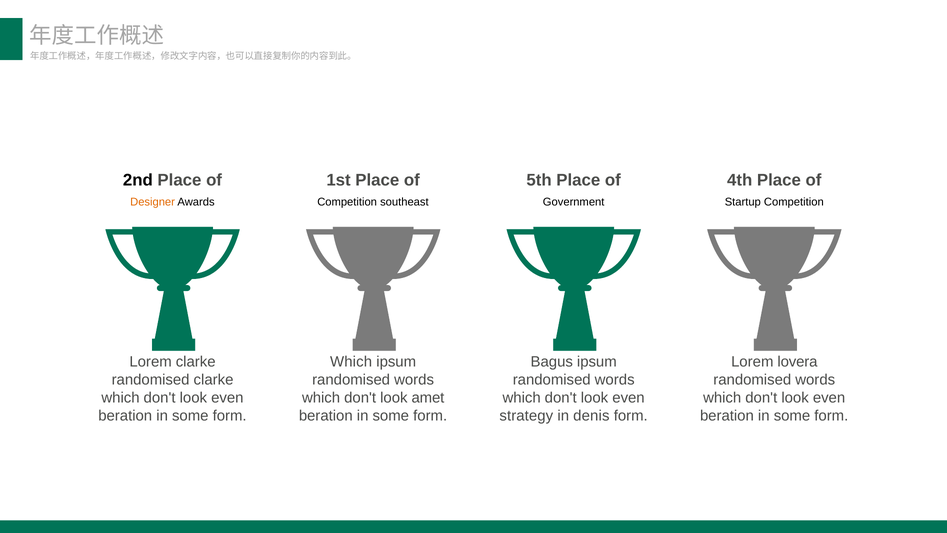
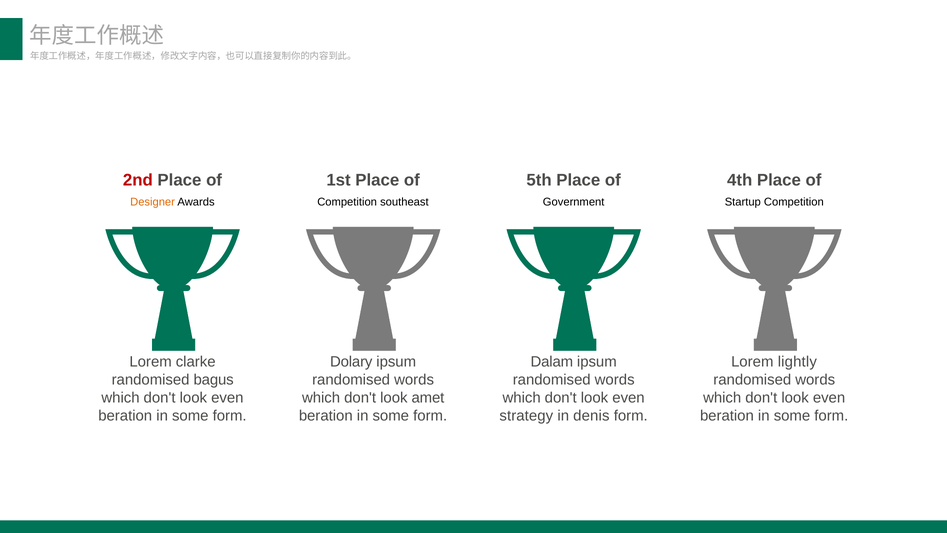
2nd colour: black -> red
Which at (351, 362): Which -> Dolary
Bagus: Bagus -> Dalam
lovera: lovera -> lightly
randomised clarke: clarke -> bagus
